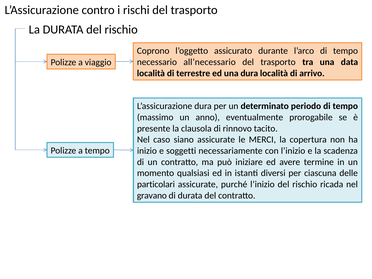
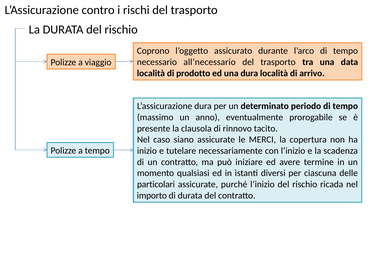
terrestre: terrestre -> prodotto
soggetti: soggetti -> tutelare
gravano: gravano -> importo
